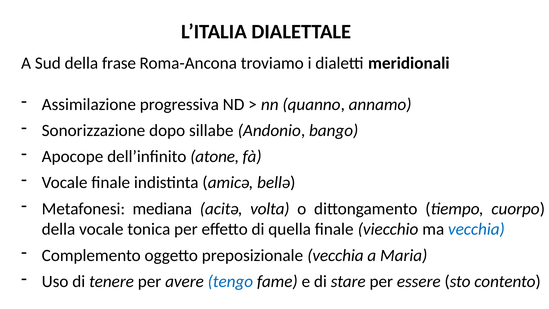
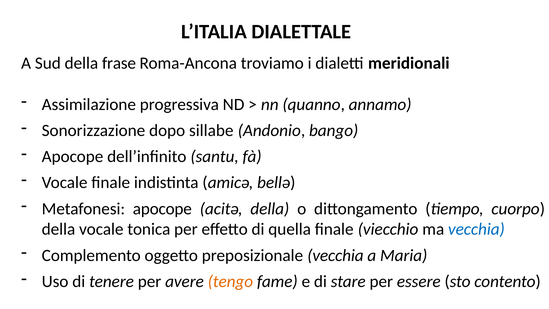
atone: atone -> santu
Metafonesi mediana: mediana -> apocope
acitǝ volta: volta -> della
tengo colour: blue -> orange
